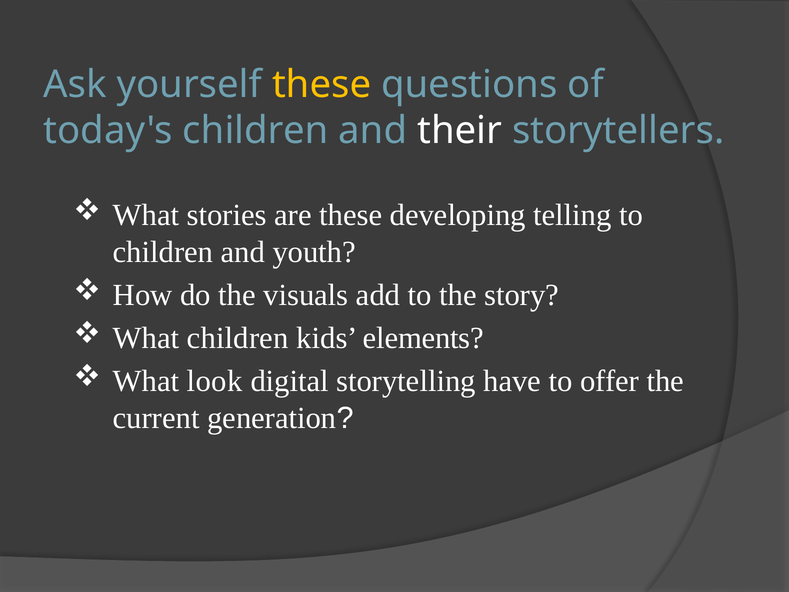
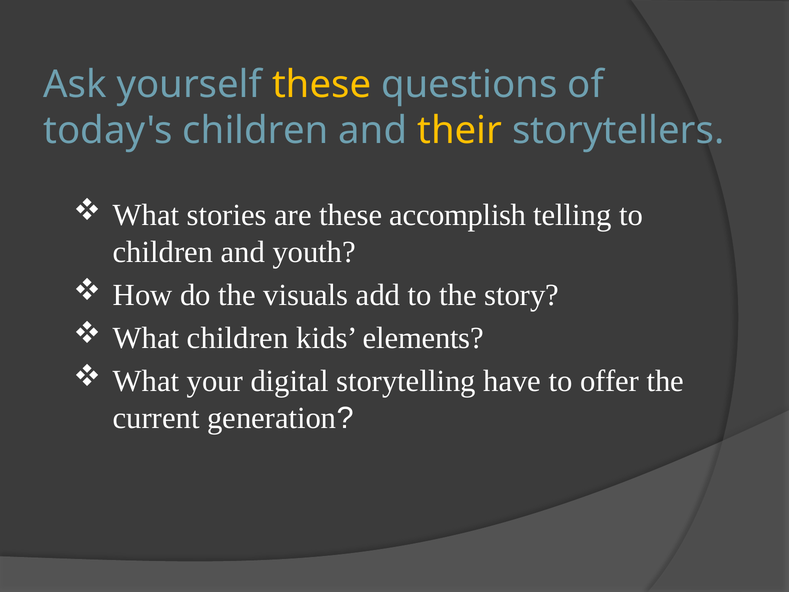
their colour: white -> yellow
developing: developing -> accomplish
look: look -> your
